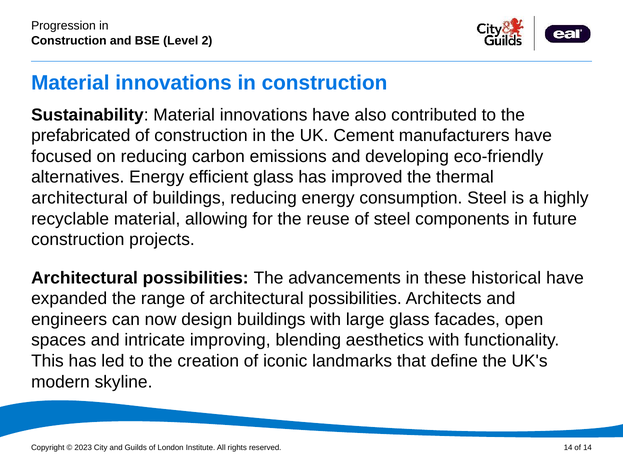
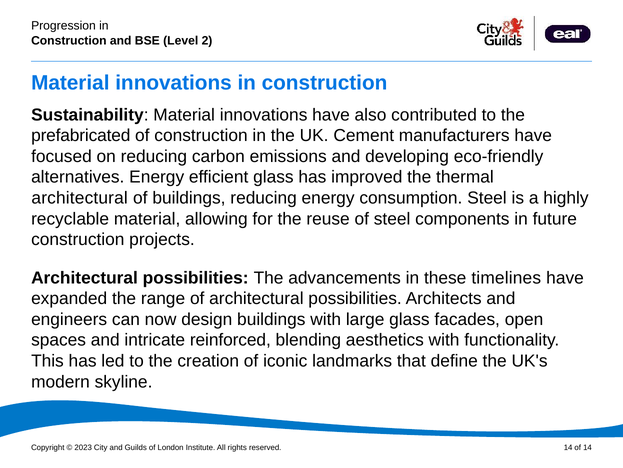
historical: historical -> timelines
improving: improving -> reinforced
